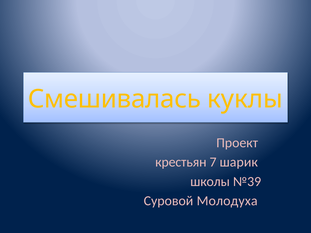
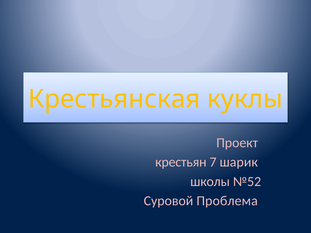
Смешивалась: Смешивалась -> Крестьянская
№39: №39 -> №52
Молодуха: Молодуха -> Проблема
